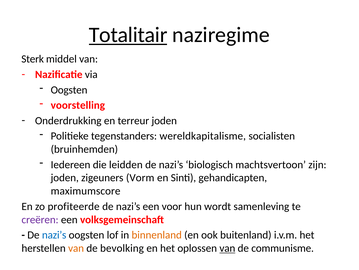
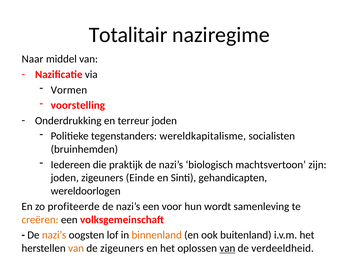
Totalitair underline: present -> none
Sterk: Sterk -> Naar
Oogsten at (69, 90): Oogsten -> Vormen
leidden: leidden -> praktijk
Vorm: Vorm -> Einde
maximumscore: maximumscore -> wereldoorlogen
creëren colour: purple -> orange
nazi’s at (54, 234) colour: blue -> orange
de bevolking: bevolking -> zigeuners
communisme: communisme -> verdeeldheid
